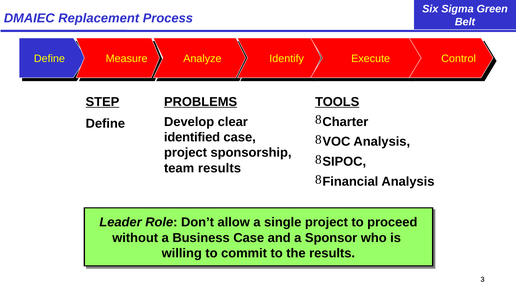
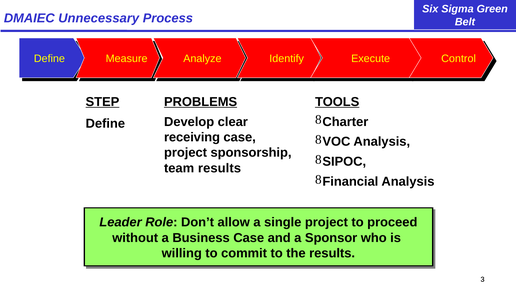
Replacement: Replacement -> Unnecessary
identified: identified -> receiving
